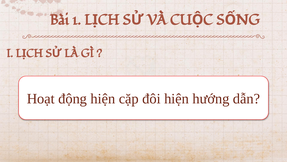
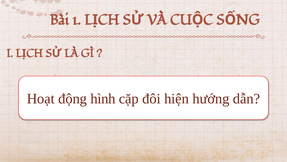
động hiện: hiện -> hình
